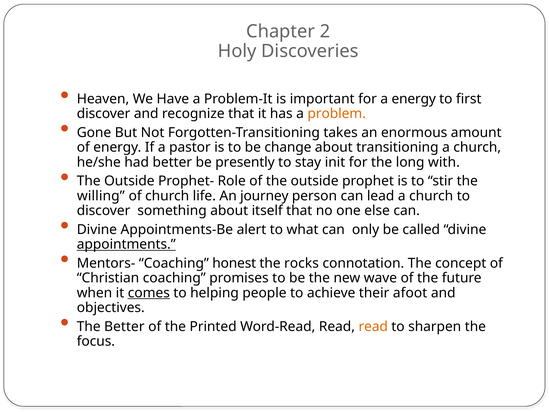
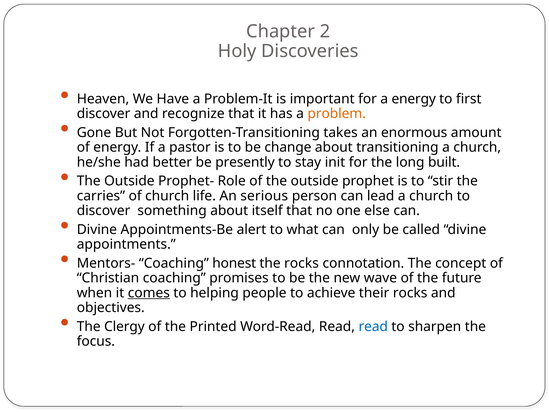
with: with -> built
willing: willing -> carries
journey: journey -> serious
appointments underline: present -> none
their afoot: afoot -> rocks
The Better: Better -> Clergy
read at (373, 326) colour: orange -> blue
